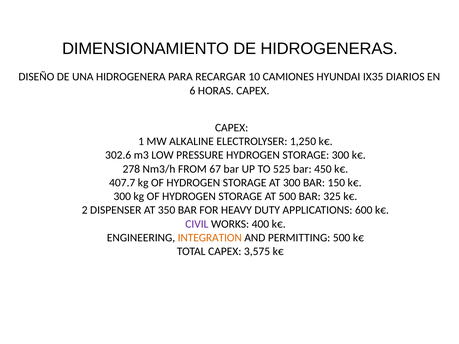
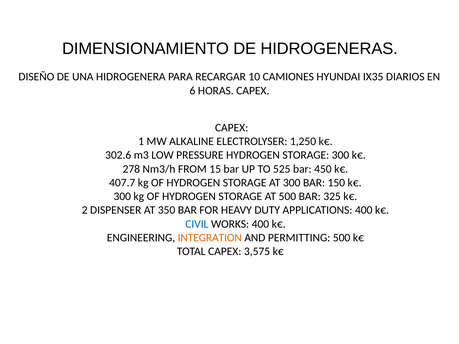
67: 67 -> 15
APPLICATIONS 600: 600 -> 400
CIVIL colour: purple -> blue
